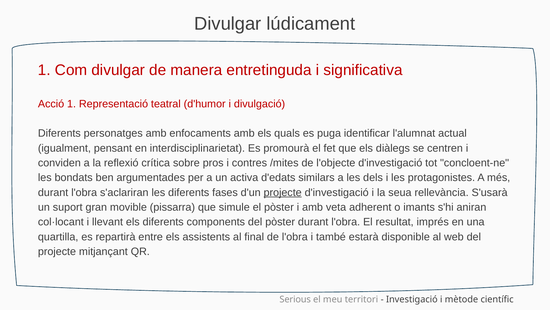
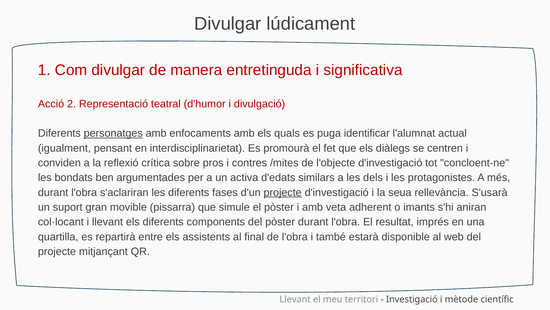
Acció 1: 1 -> 2
personatges underline: none -> present
Serious at (295, 299): Serious -> Llevant
